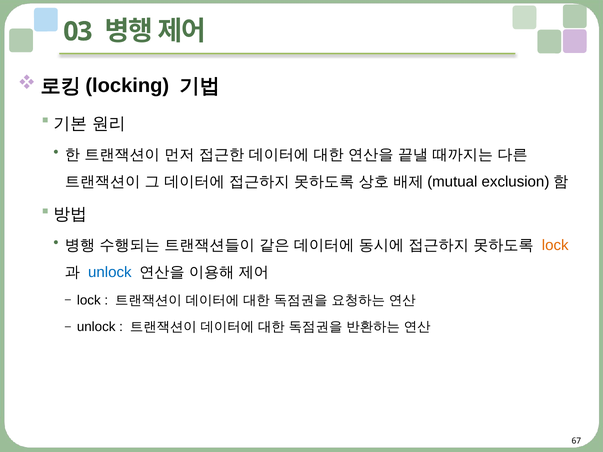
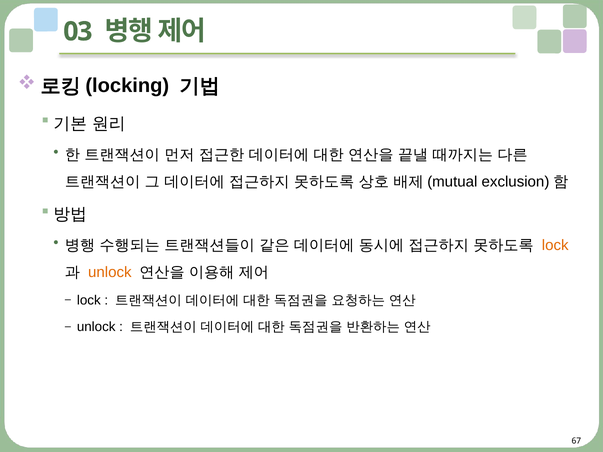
unlock at (110, 273) colour: blue -> orange
